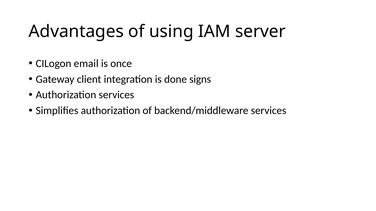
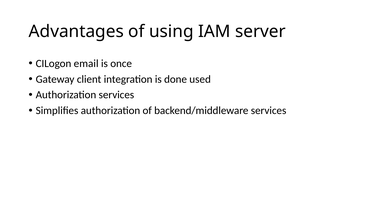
signs: signs -> used
